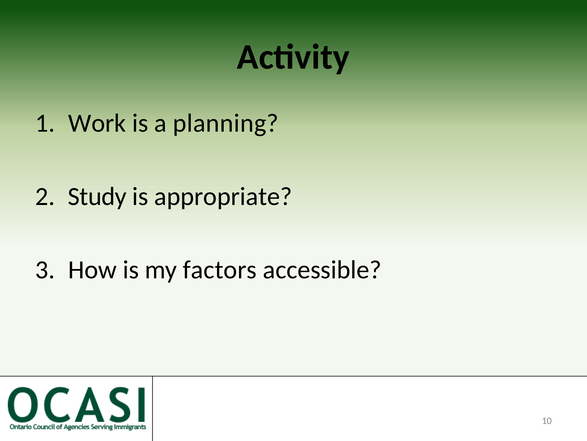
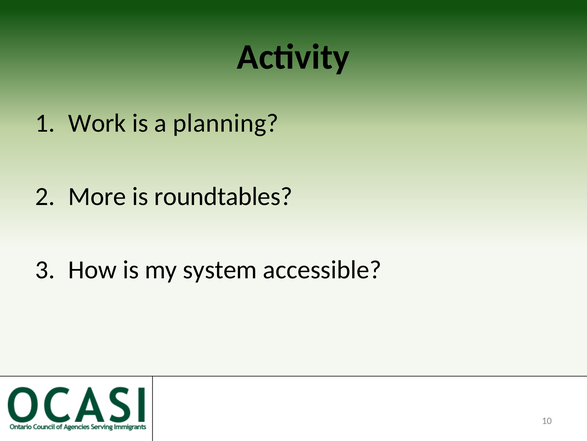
Study: Study -> More
appropriate: appropriate -> roundtables
factors: factors -> system
